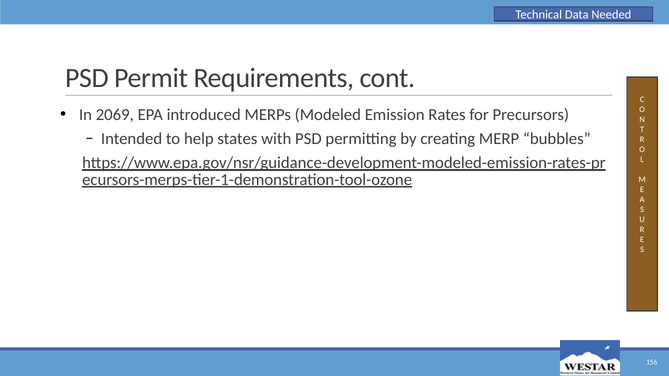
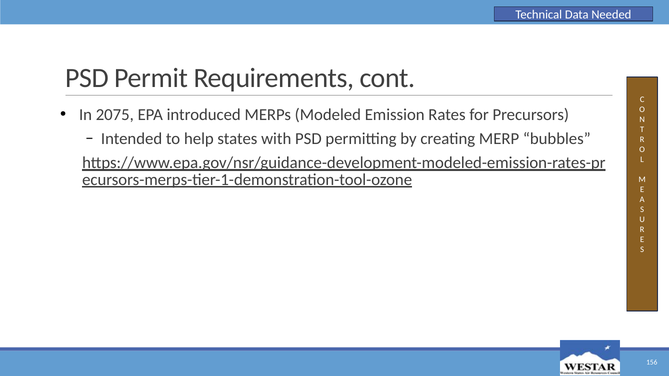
2069: 2069 -> 2075
